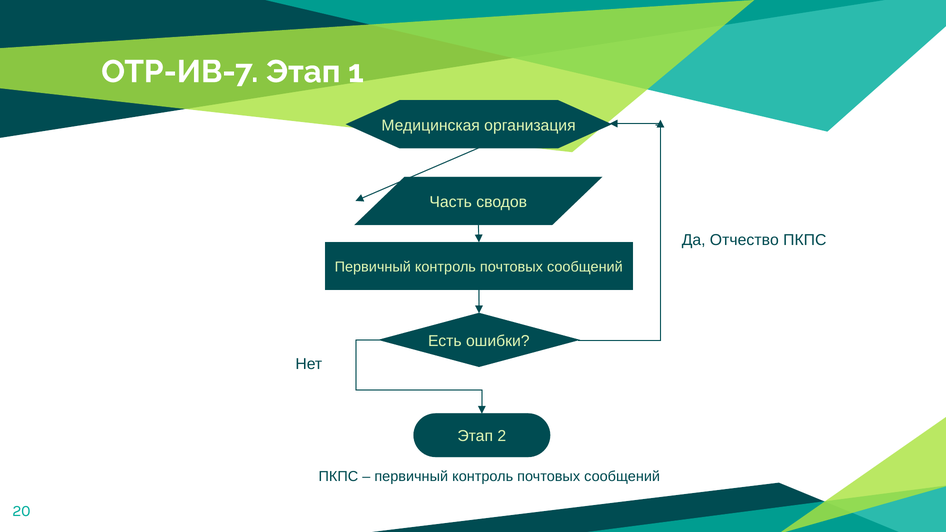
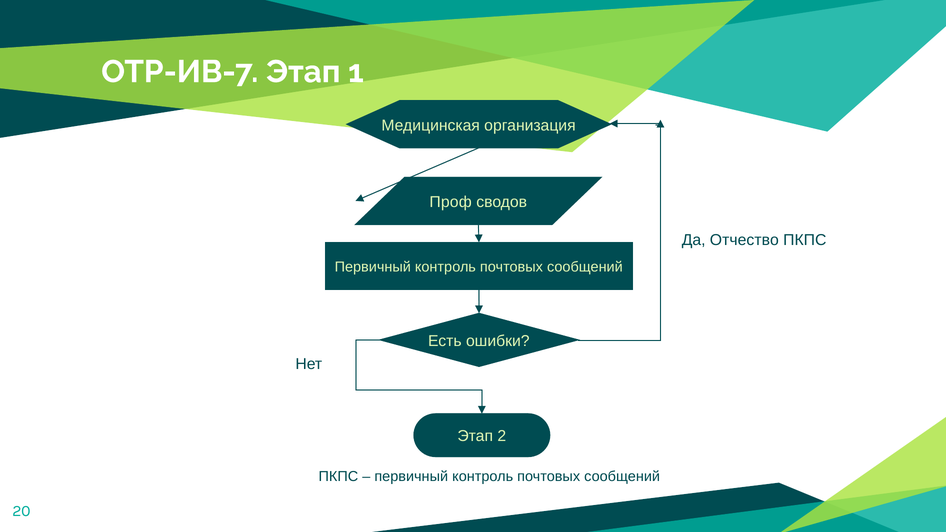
Часть: Часть -> Проф
